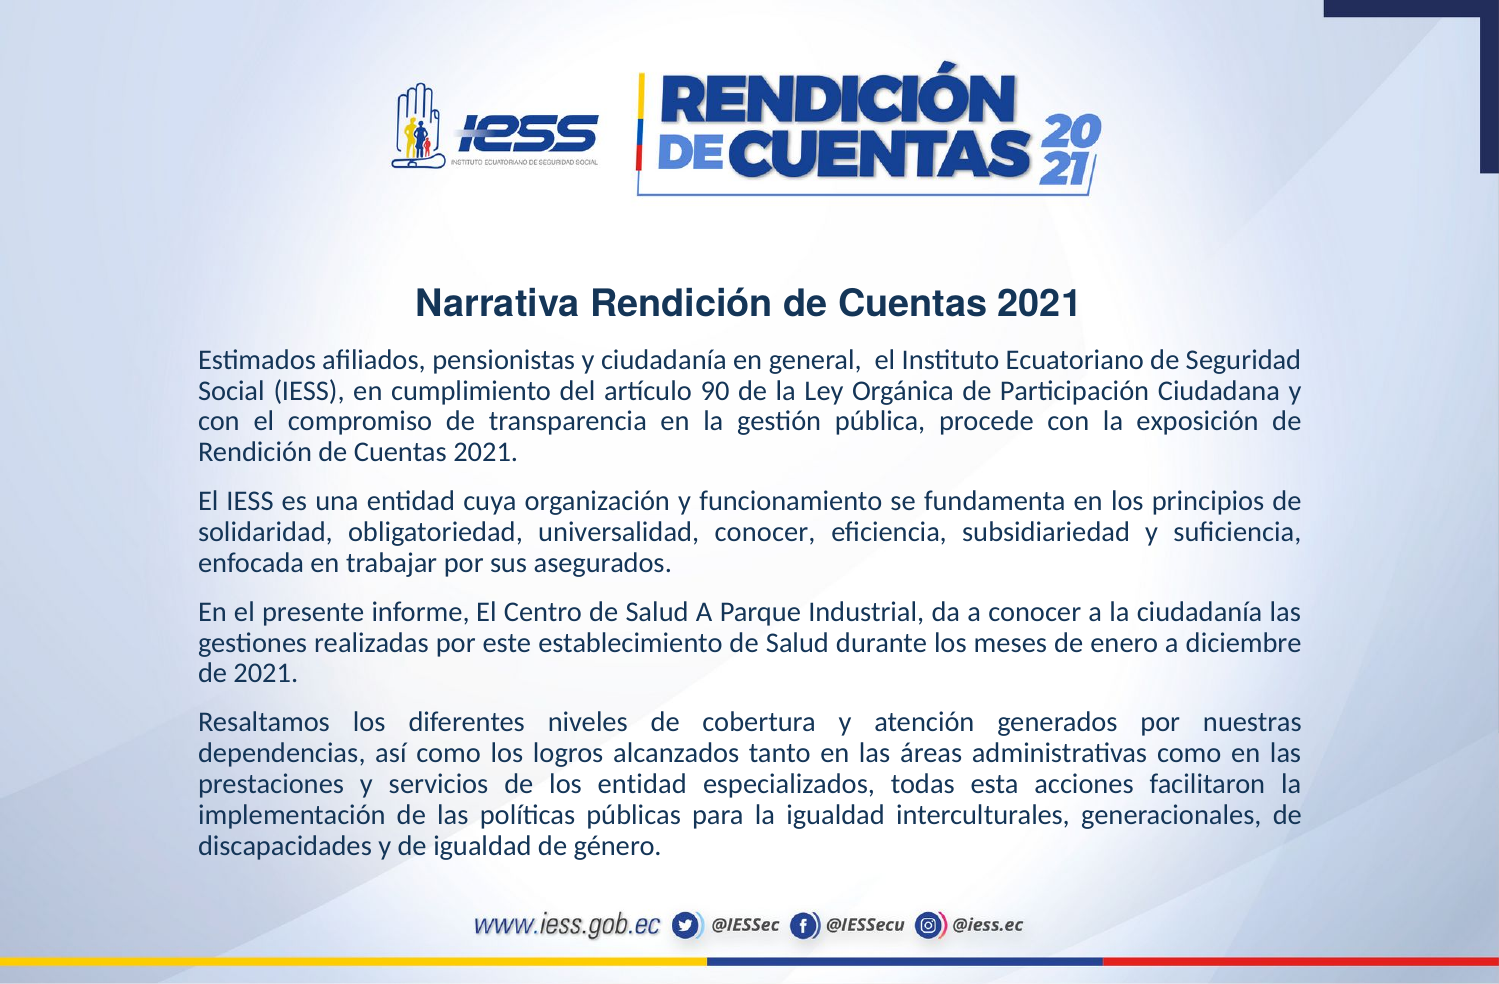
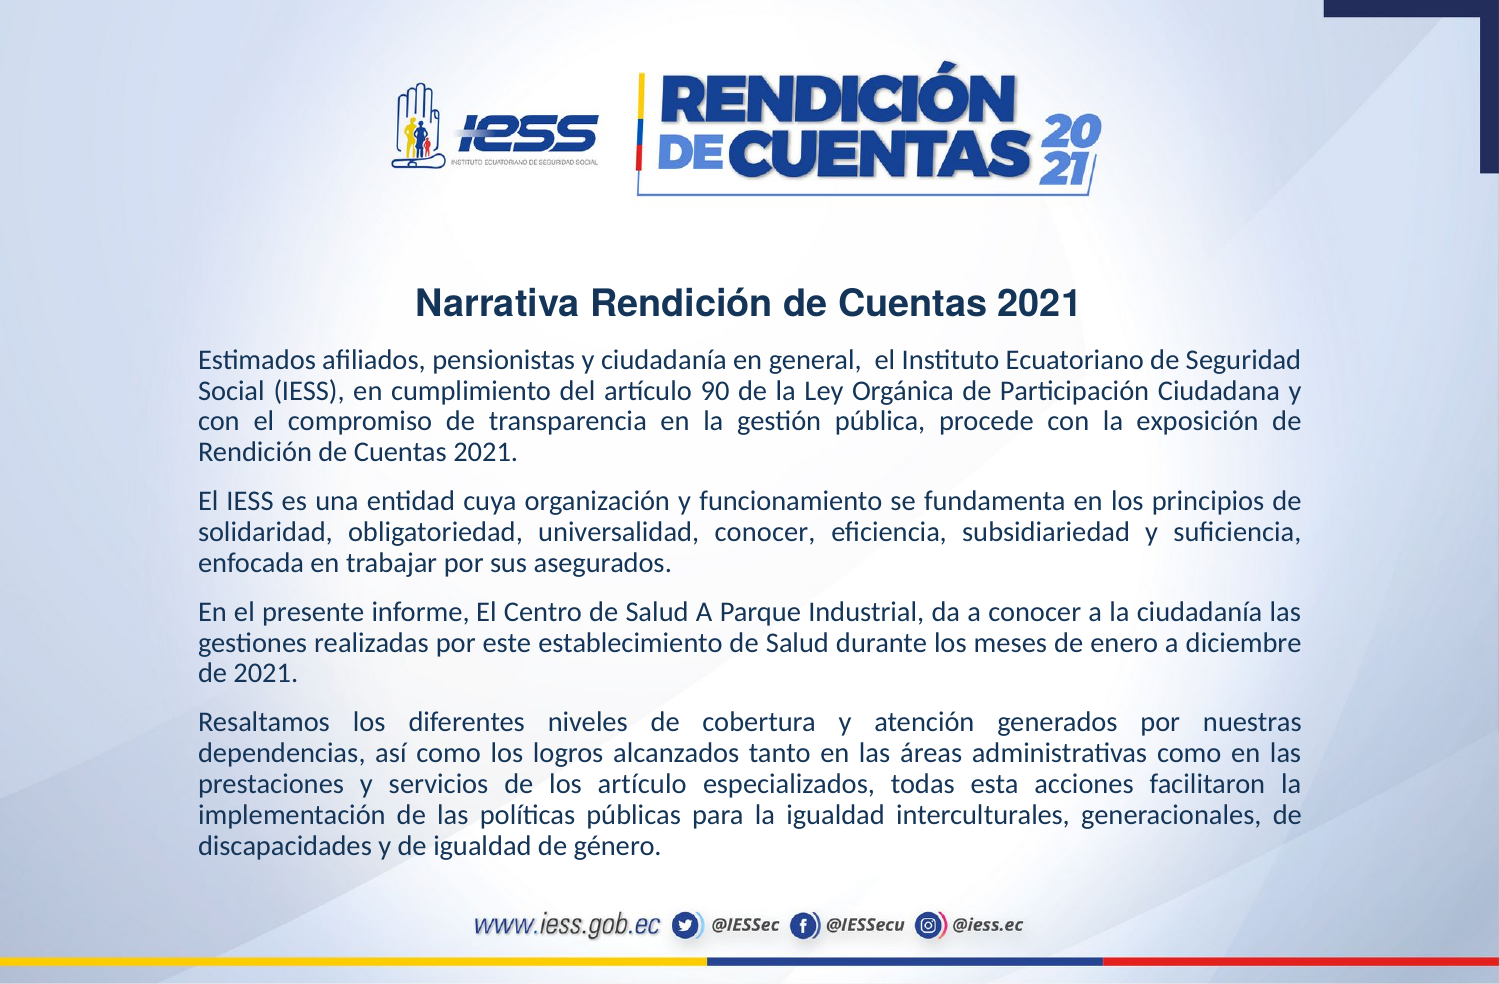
los entidad: entidad -> artículo
